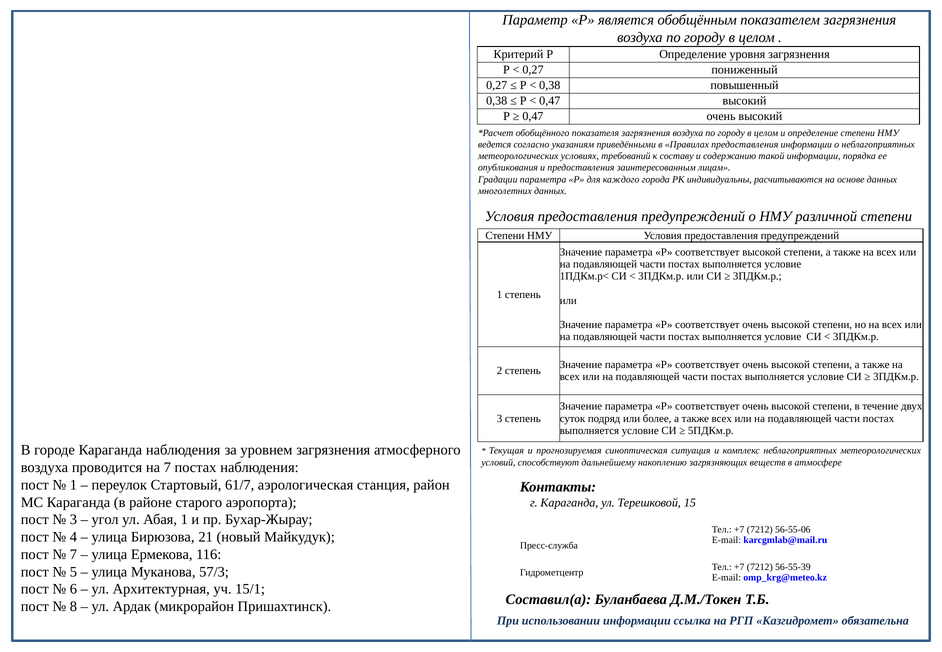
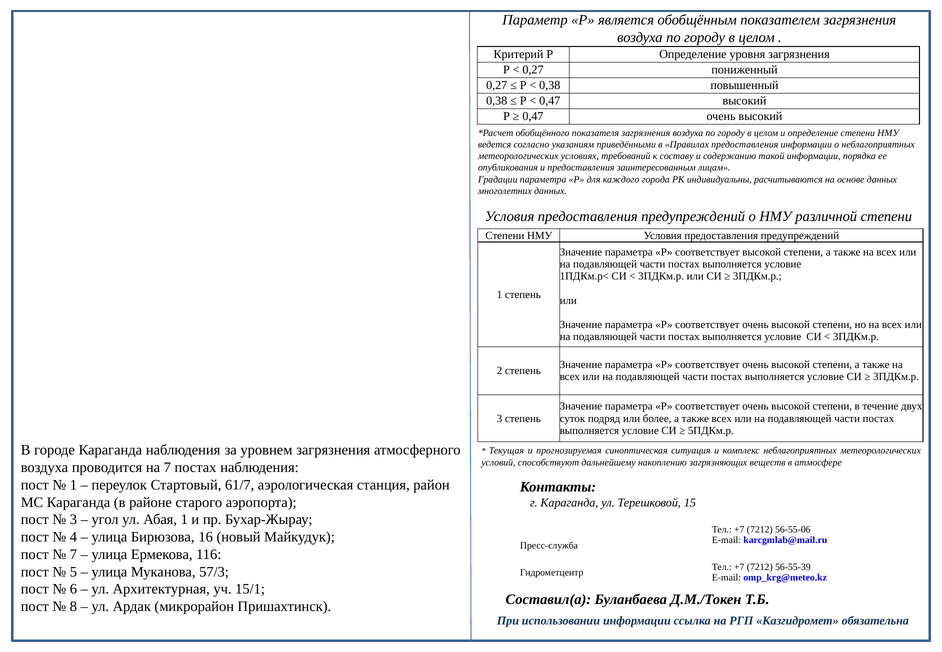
21: 21 -> 16
